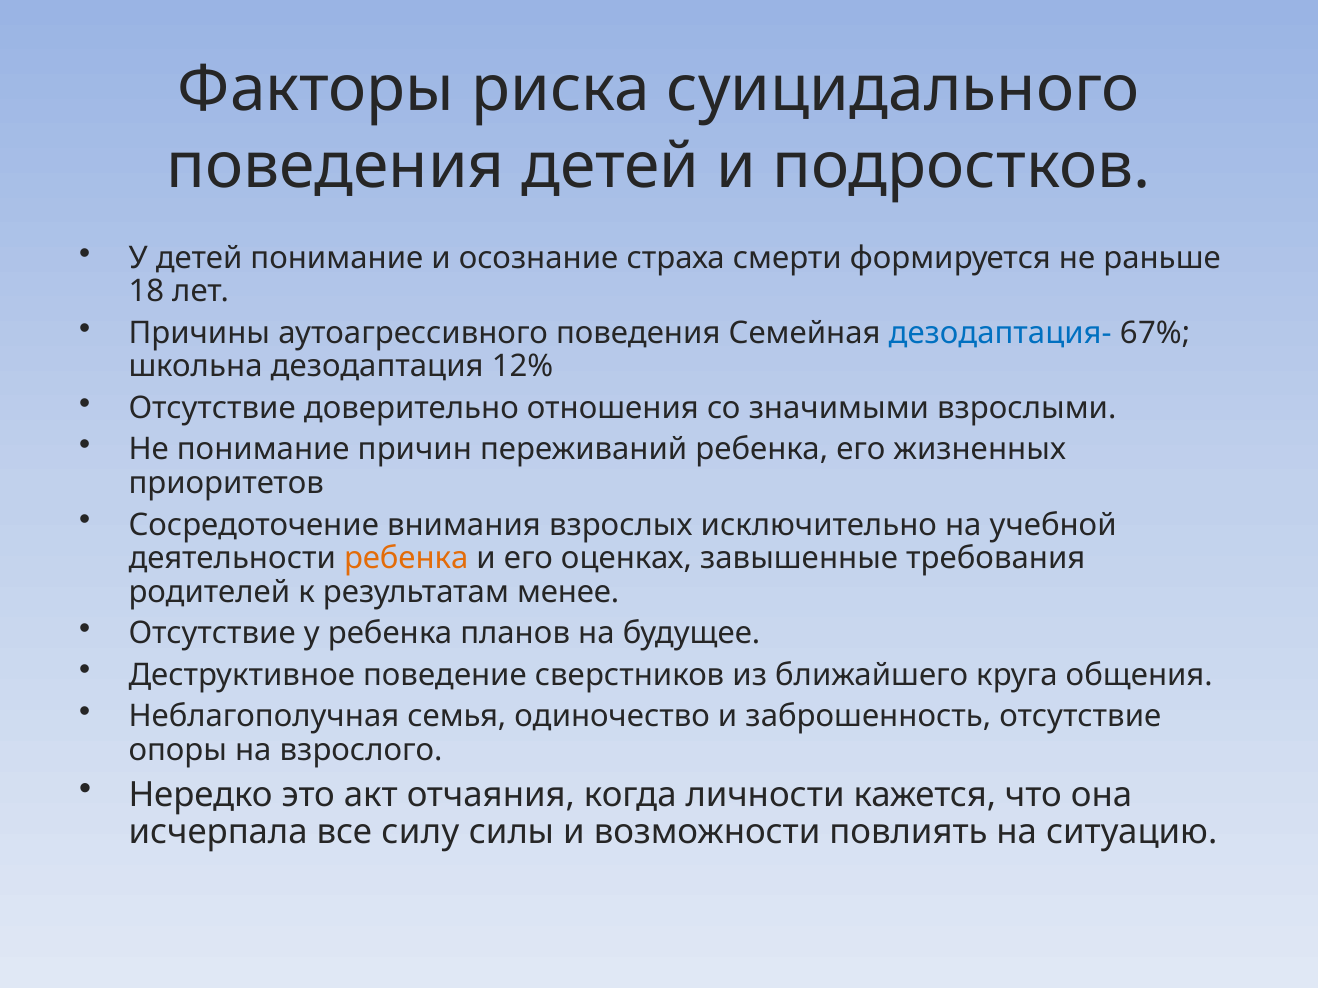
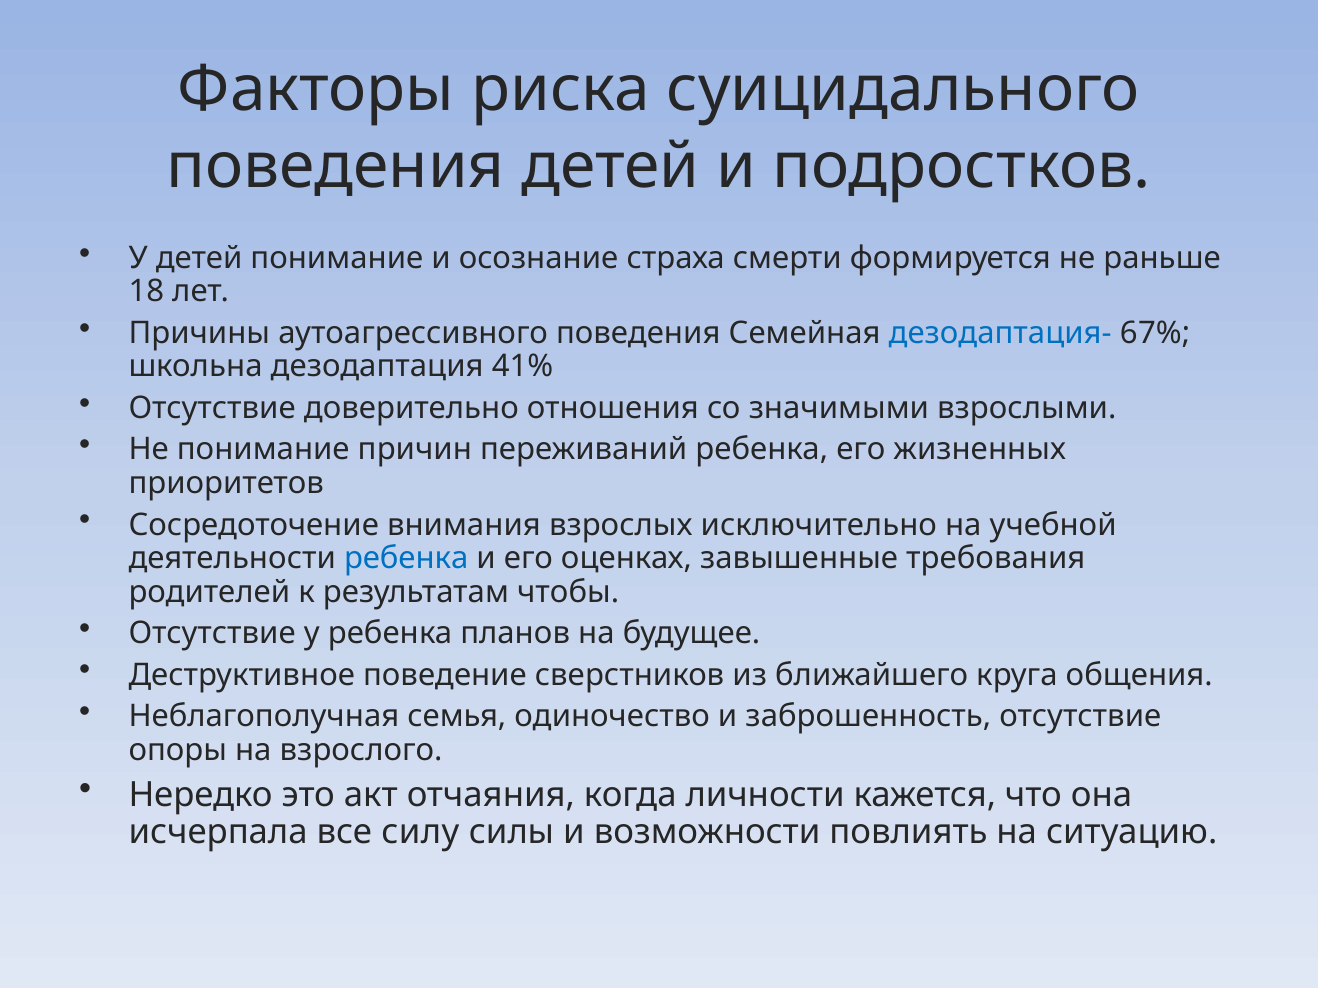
12%: 12% -> 41%
ребенка at (406, 559) colour: orange -> blue
менее: менее -> чтобы
